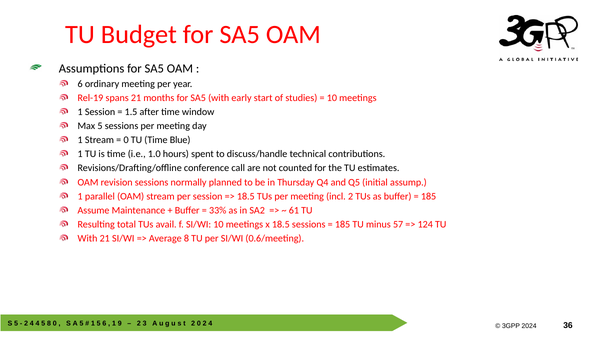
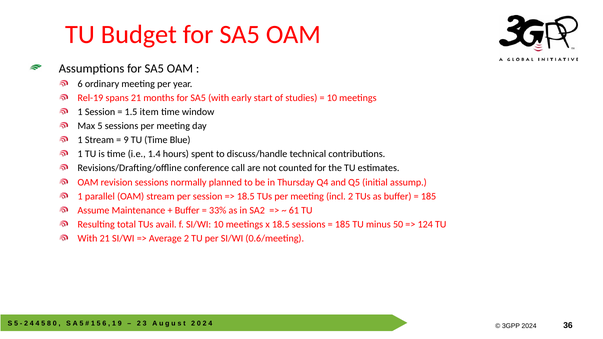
after: after -> item
0 at (126, 140): 0 -> 9
1.0: 1.0 -> 1.4
57: 57 -> 50
Average 8: 8 -> 2
